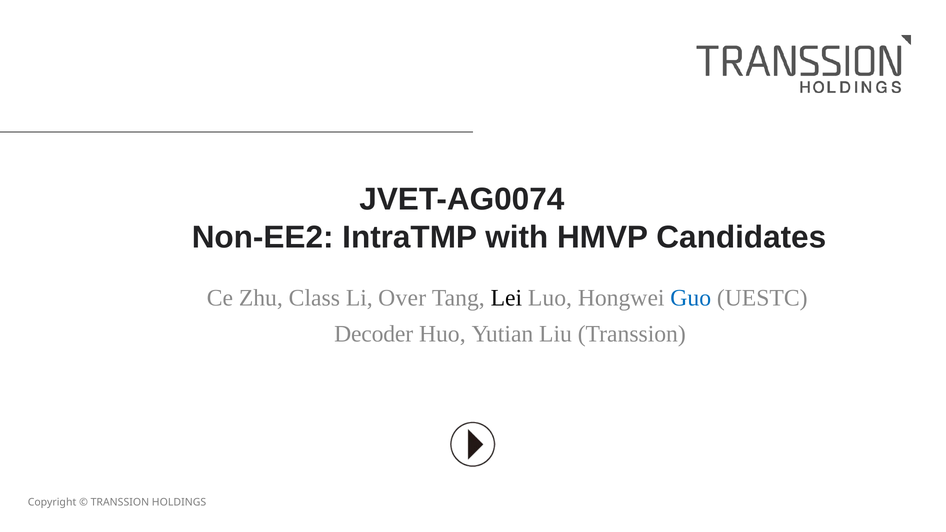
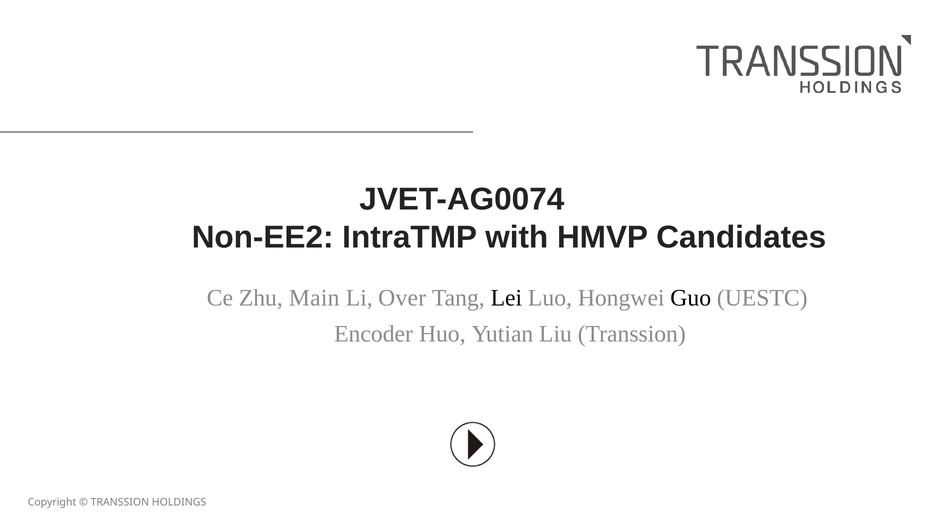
Class: Class -> Main
Guo colour: blue -> black
Decoder: Decoder -> Encoder
